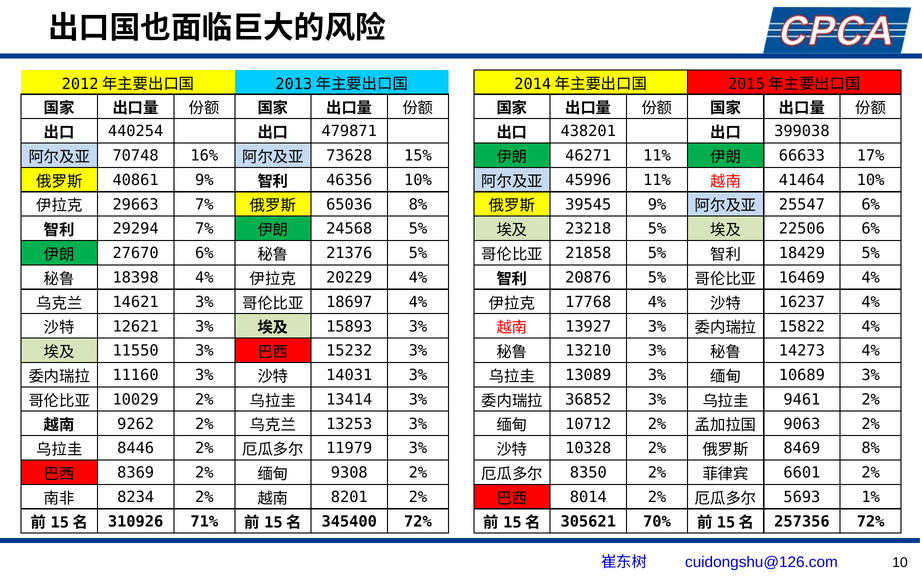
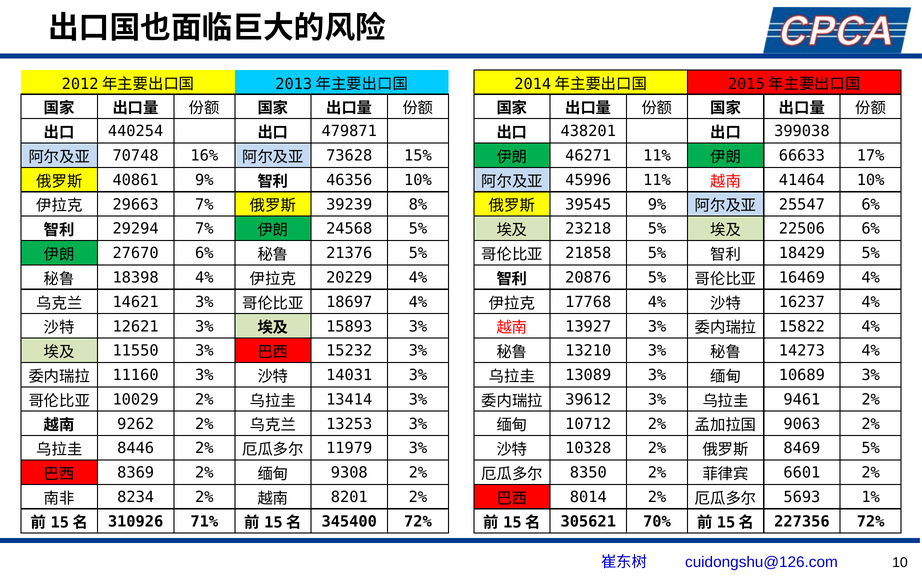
65036: 65036 -> 39239
36852: 36852 -> 39612
8469 8%: 8% -> 5%
257356: 257356 -> 227356
